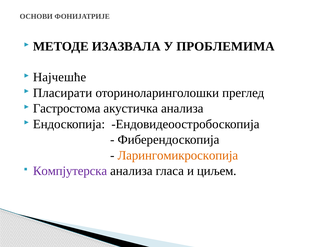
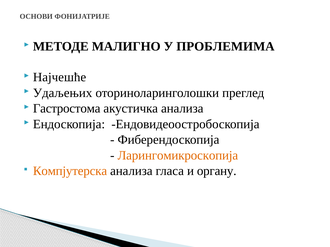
ИЗАЗВАЛА: ИЗАЗВАЛА -> МАЛИГНО
Пласирати: Пласирати -> Удаљењих
Компјутерска colour: purple -> orange
циљем: циљем -> органу
